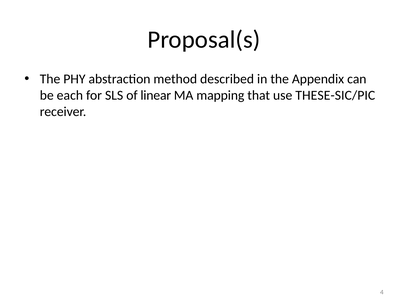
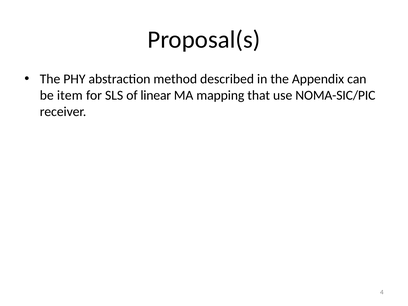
each: each -> item
THESE-SIC/PIC: THESE-SIC/PIC -> NOMA-SIC/PIC
